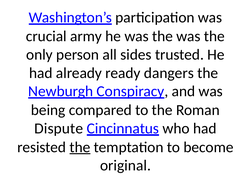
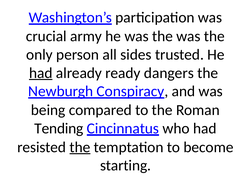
had at (41, 73) underline: none -> present
Dispute: Dispute -> Tending
original: original -> starting
